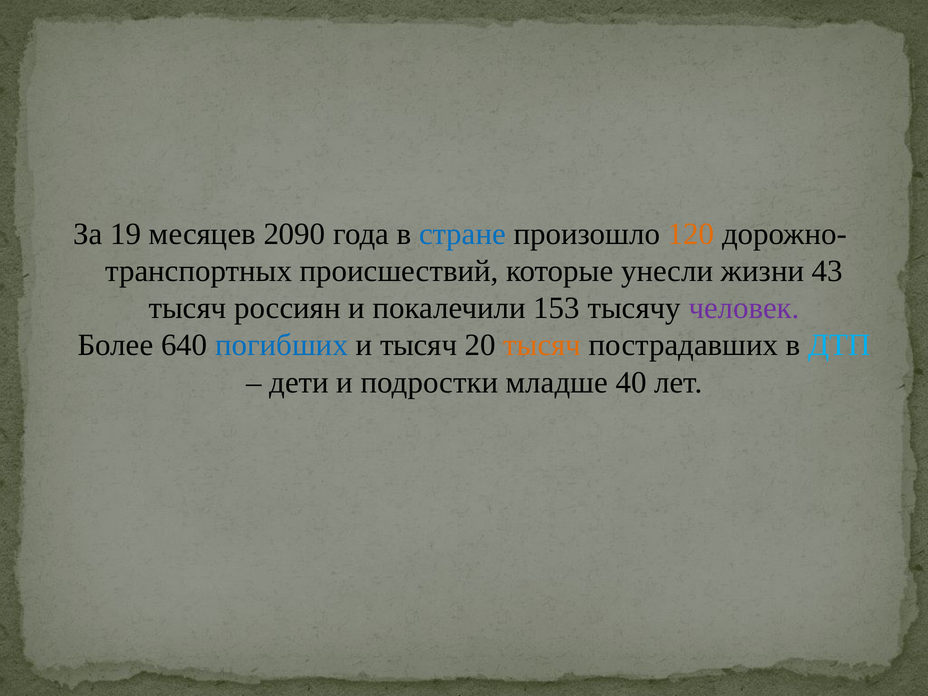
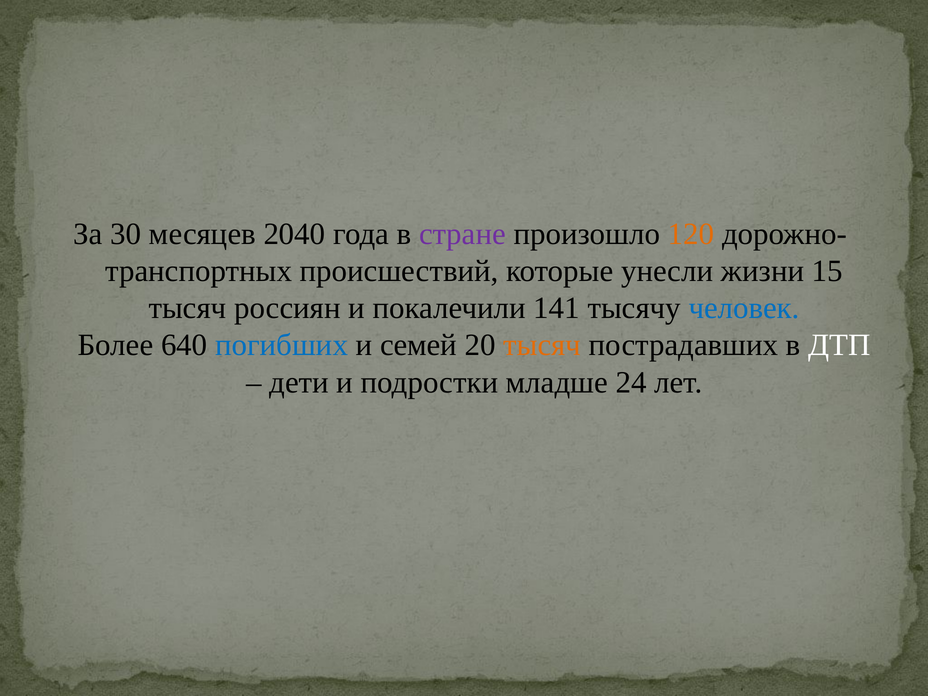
19: 19 -> 30
2090: 2090 -> 2040
стране colour: blue -> purple
43: 43 -> 15
153: 153 -> 141
человек colour: purple -> blue
и тысяч: тысяч -> семей
ДТП colour: light blue -> white
40: 40 -> 24
